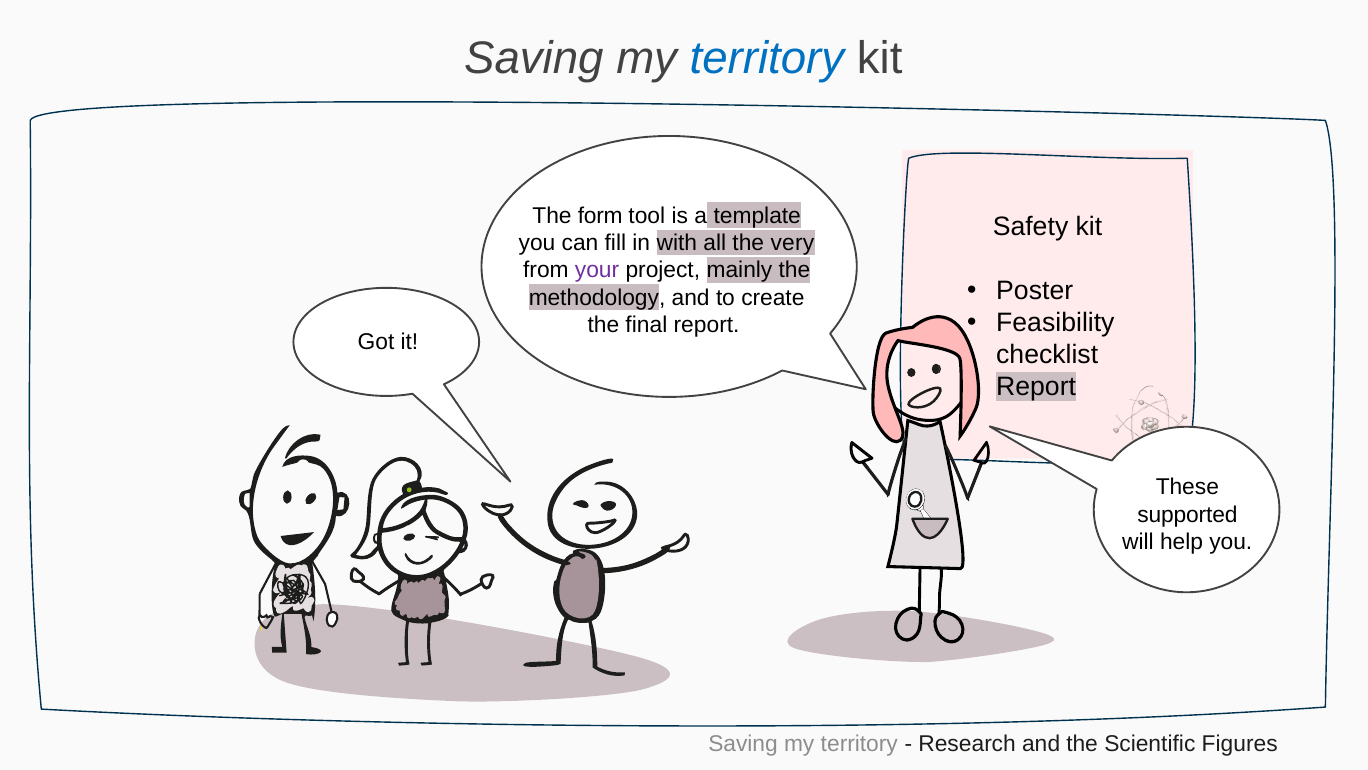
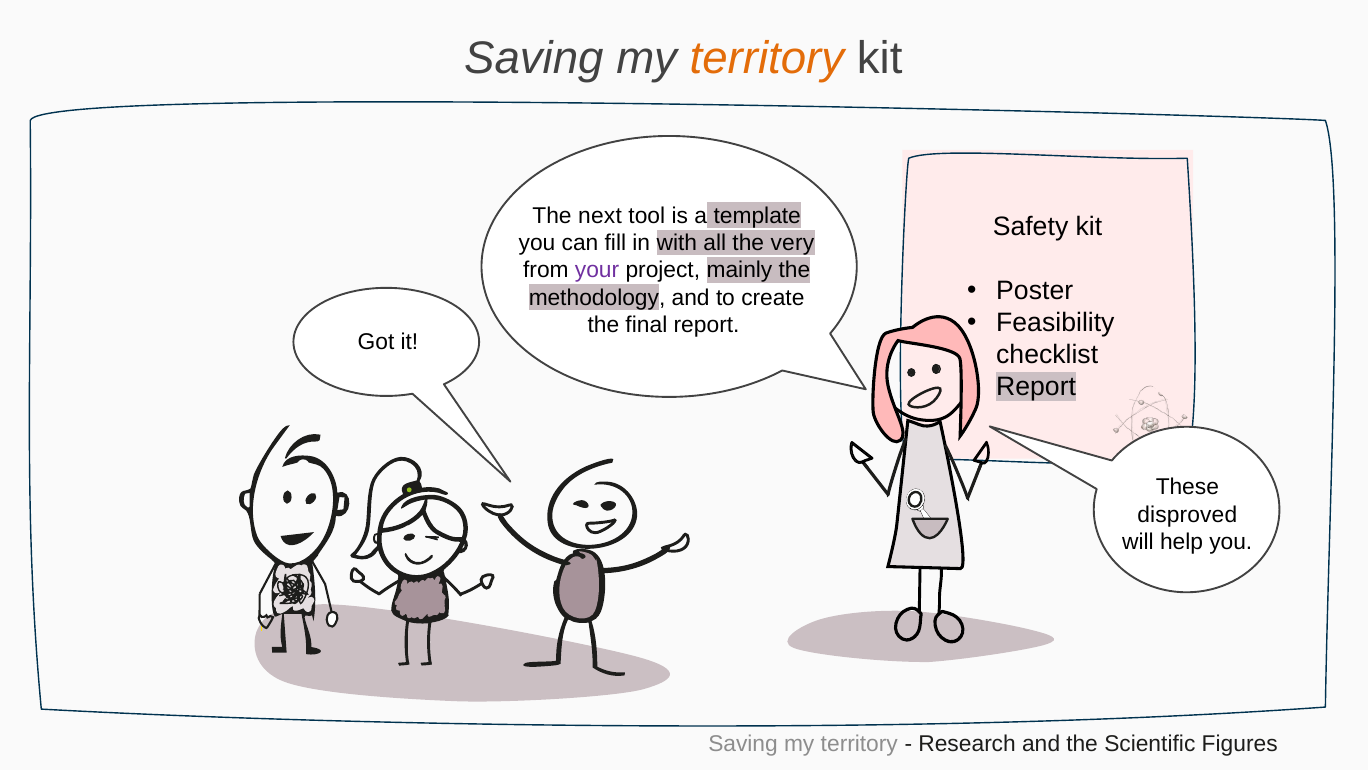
territory at (767, 59) colour: blue -> orange
form: form -> next
supported: supported -> disproved
